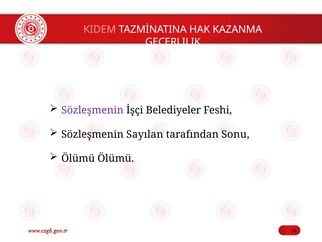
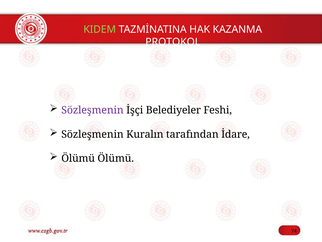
KIDEM colour: pink -> light green
GEÇERLILIK: GEÇERLILIK -> PROTOKOL
Sayılan: Sayılan -> Kuralın
Sonu: Sonu -> İdare
